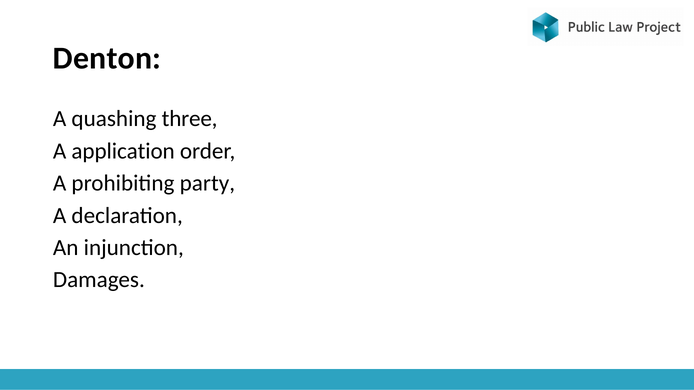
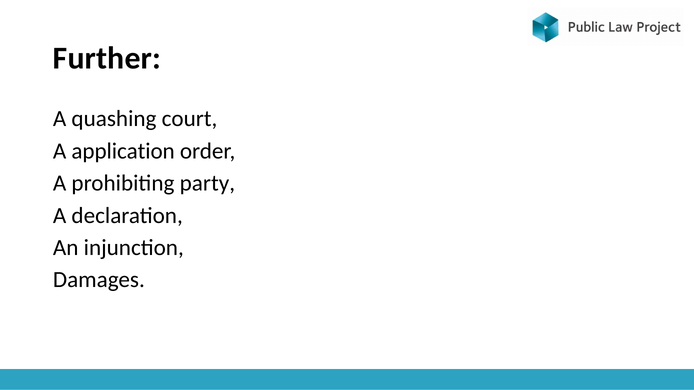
Denton: Denton -> Further
three: three -> court
